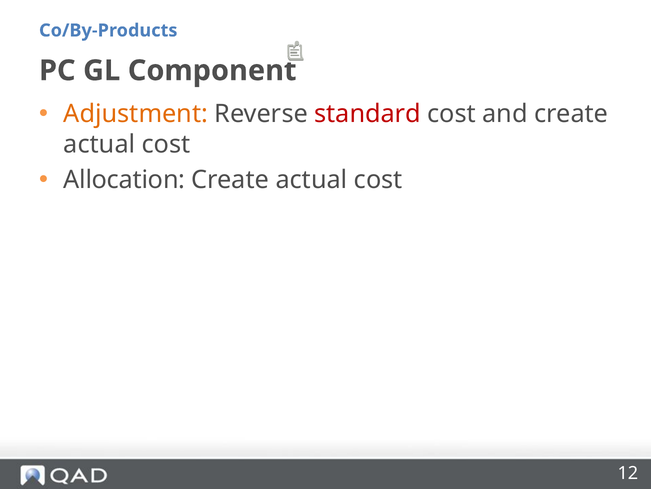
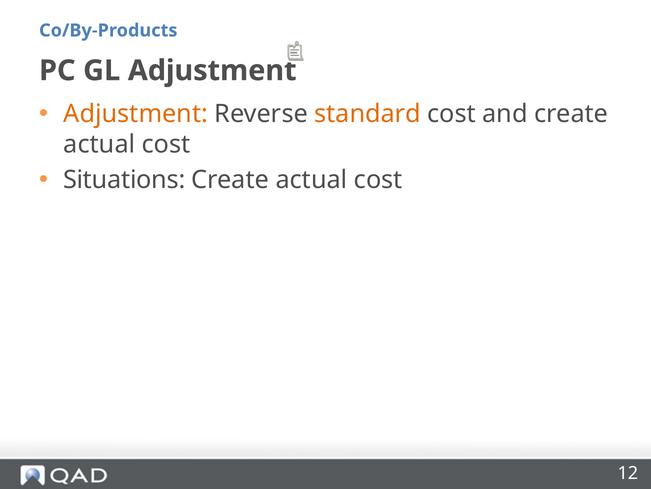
GL Component: Component -> Adjustment
standard colour: red -> orange
Allocation: Allocation -> Situations
